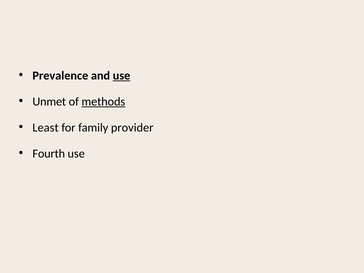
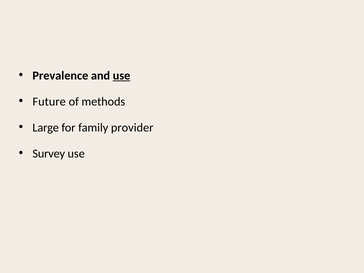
Unmet: Unmet -> Future
methods underline: present -> none
Least: Least -> Large
Fourth: Fourth -> Survey
